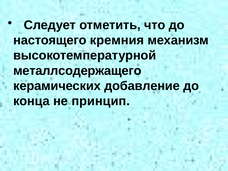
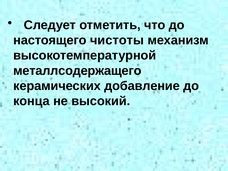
кремния: кремния -> чистоты
принцип: принцип -> высокий
